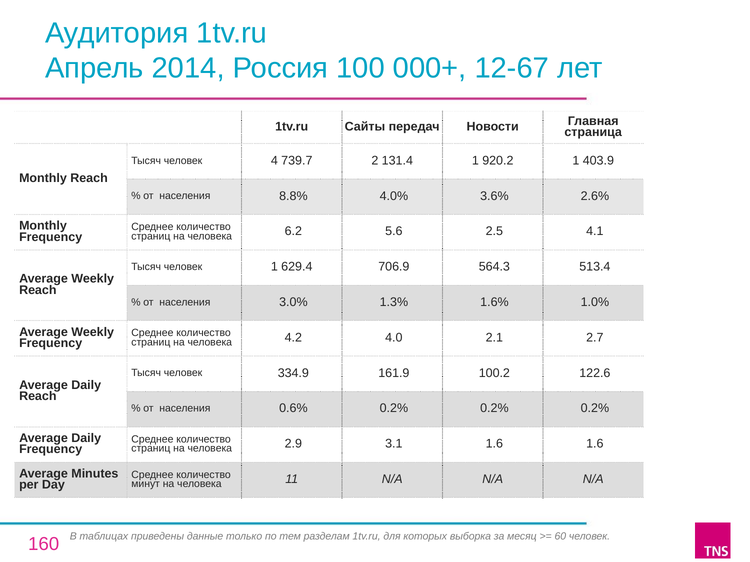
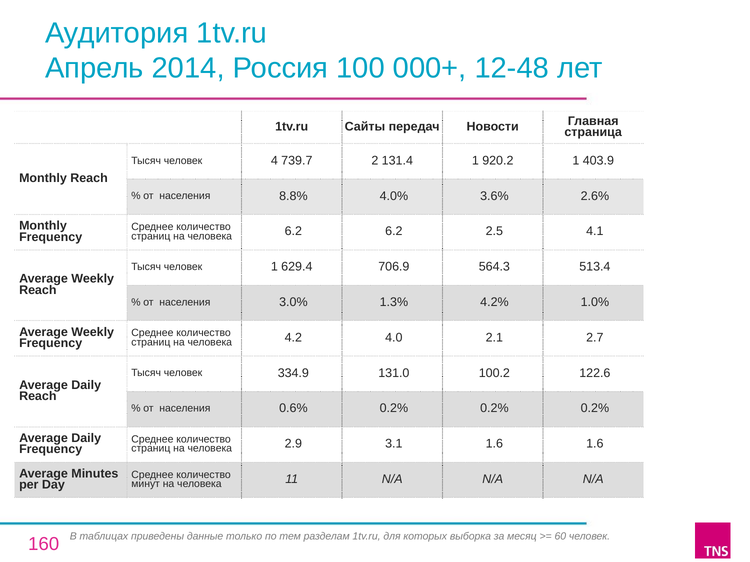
12-67: 12-67 -> 12-48
6.2 5.6: 5.6 -> 6.2
1.6%: 1.6% -> 4.2%
161.9: 161.9 -> 131.0
